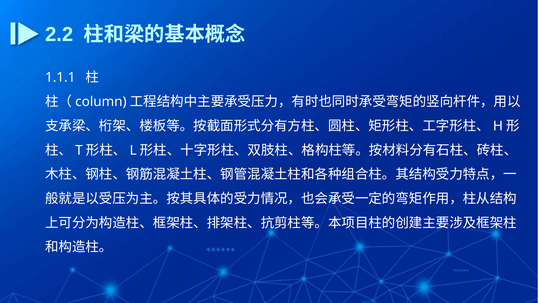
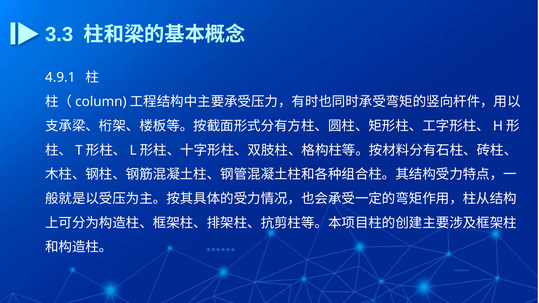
2.2: 2.2 -> 3.3
1.1.1: 1.1.1 -> 4.9.1
